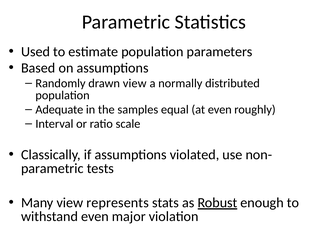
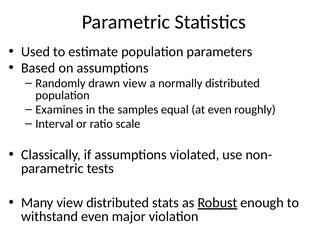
Adequate: Adequate -> Examines
view represents: represents -> distributed
